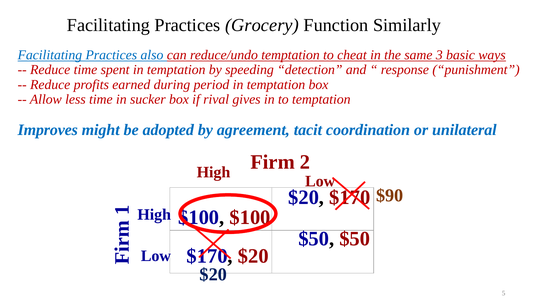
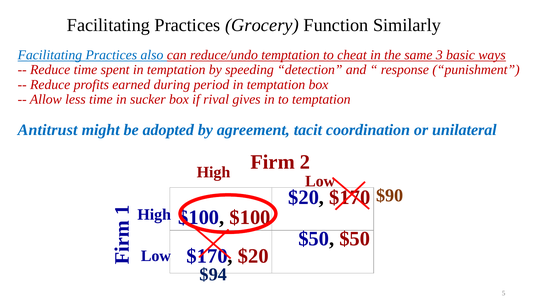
Improves: Improves -> Antitrust
$20 at (213, 275): $20 -> $94
